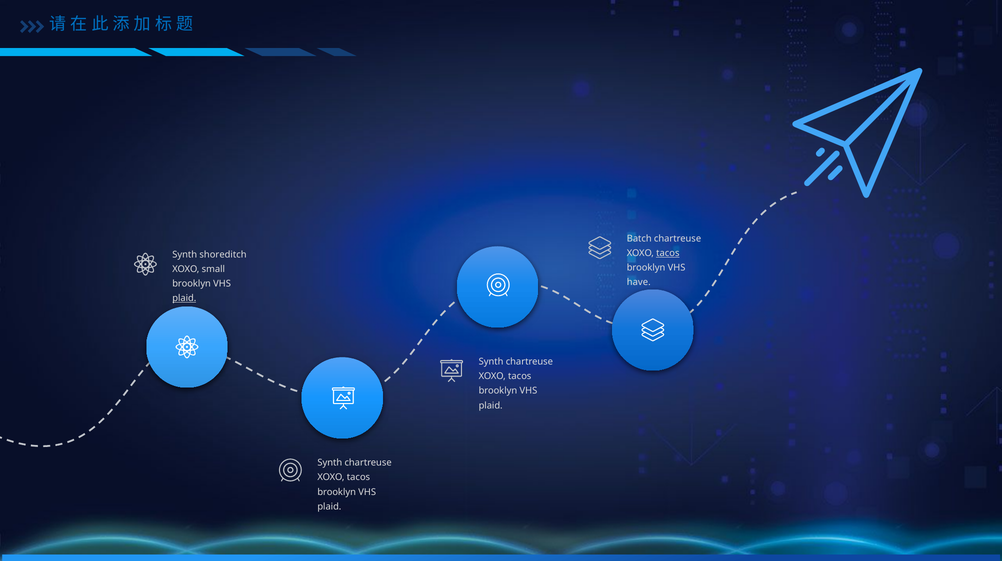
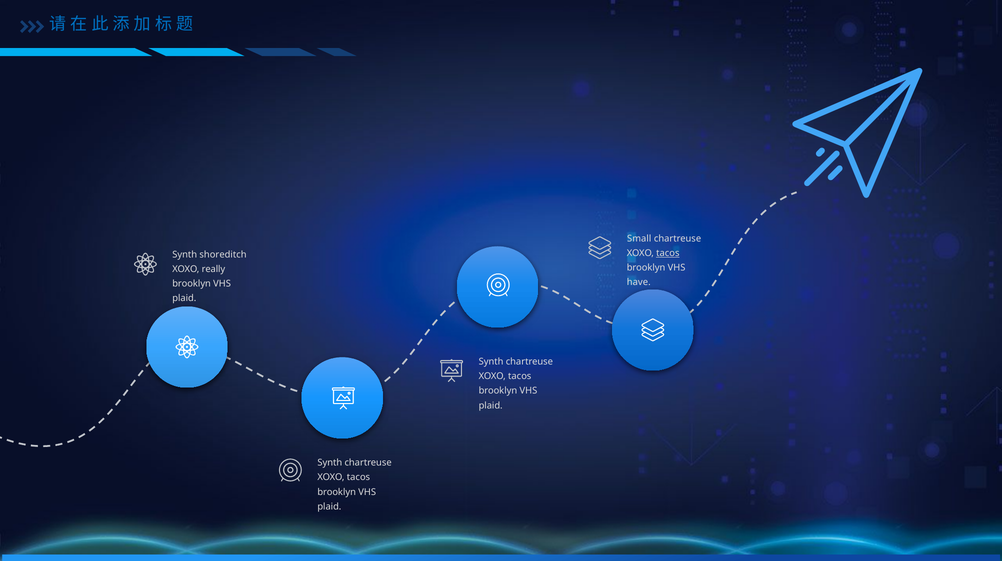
Batch: Batch -> Small
small: small -> really
plaid at (184, 298) underline: present -> none
